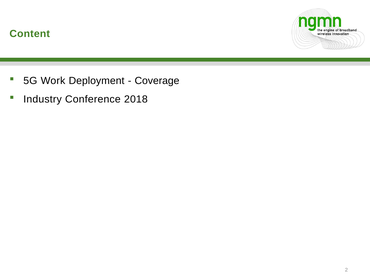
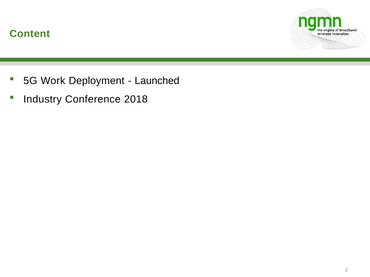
Coverage: Coverage -> Launched
